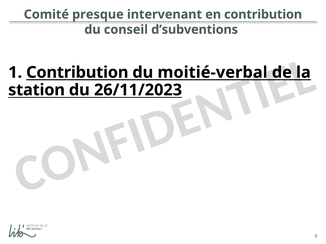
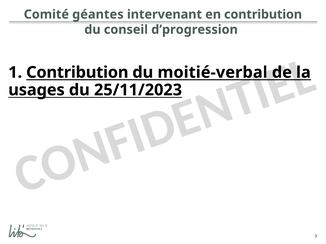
presque: presque -> géantes
d’subventions: d’subventions -> d’progression
station: station -> usages
26/11/2023: 26/11/2023 -> 25/11/2023
